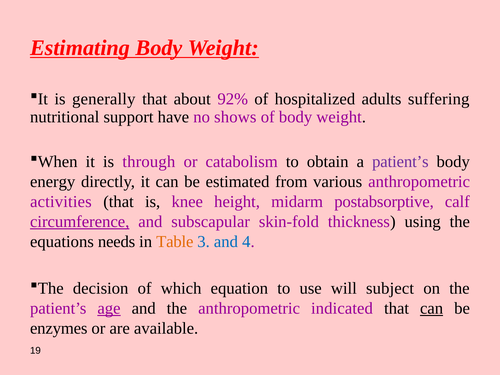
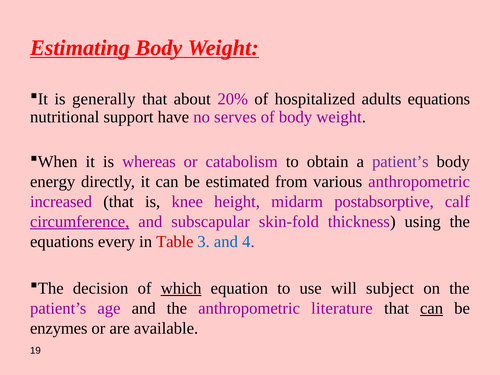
92%: 92% -> 20%
adults suffering: suffering -> equations
shows: shows -> serves
through: through -> whereas
activities: activities -> increased
needs: needs -> every
Table colour: orange -> red
which underline: none -> present
age underline: present -> none
indicated: indicated -> literature
